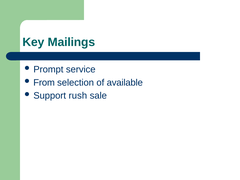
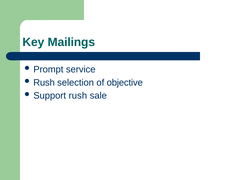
From at (44, 83): From -> Rush
available: available -> objective
